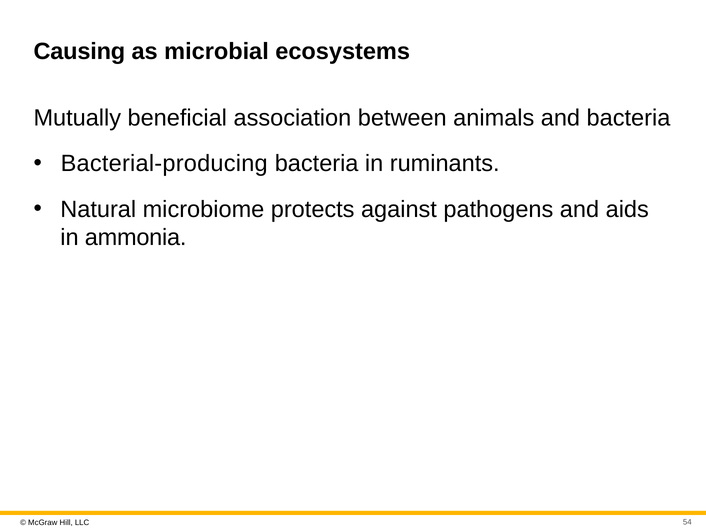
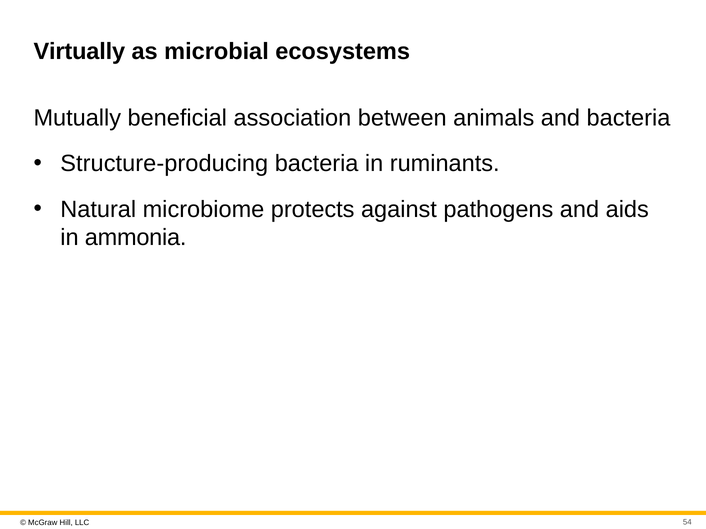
Causing: Causing -> Virtually
Bacterial-producing: Bacterial-producing -> Structure-producing
